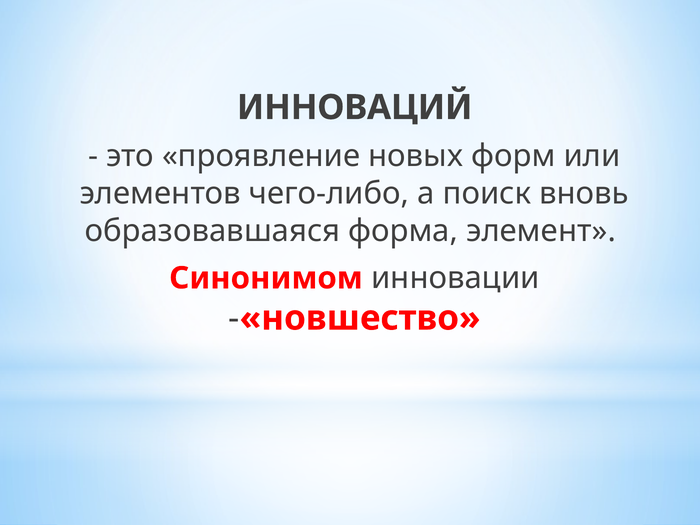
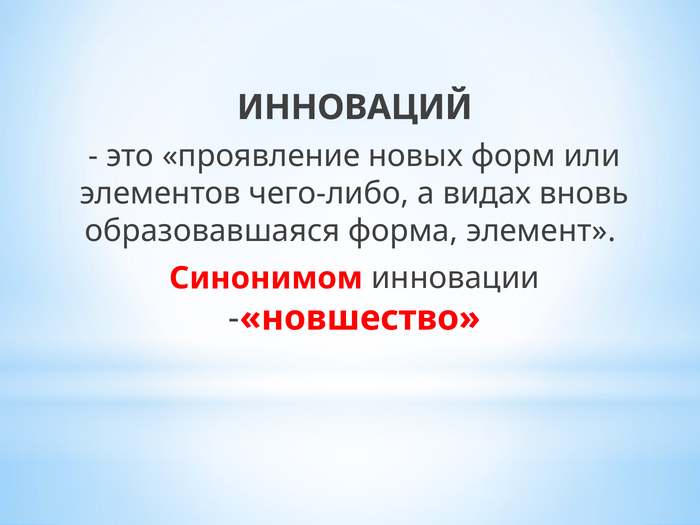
поиск: поиск -> видах
